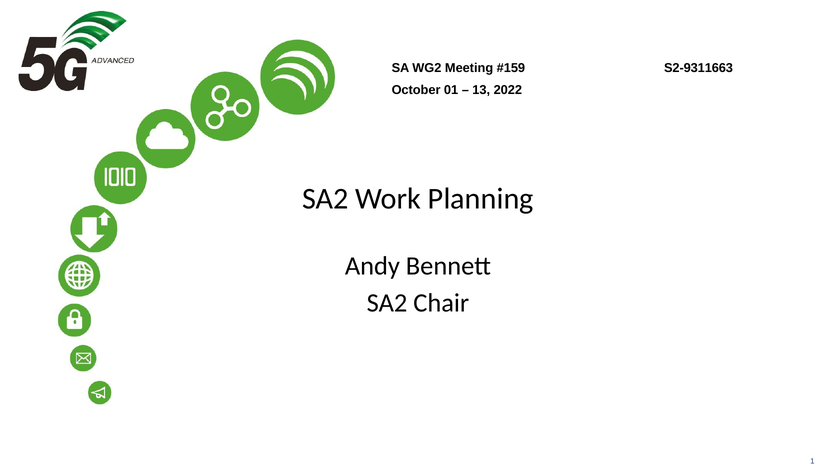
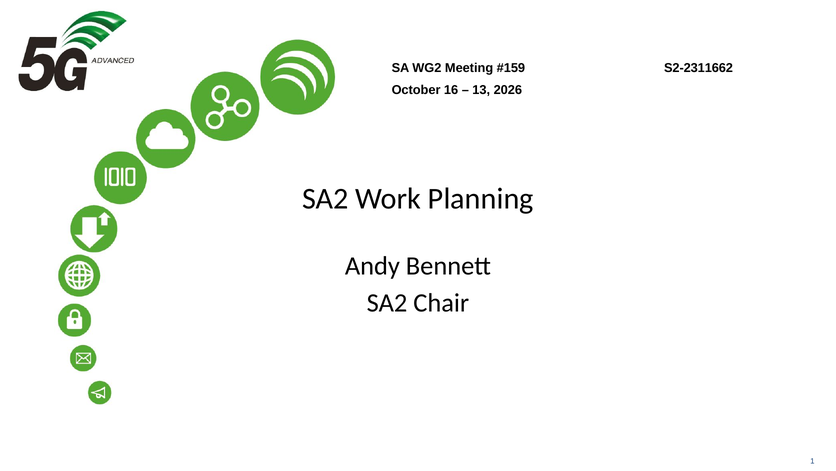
S2-9311663: S2-9311663 -> S2-2311662
01: 01 -> 16
2022: 2022 -> 2026
